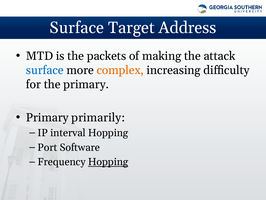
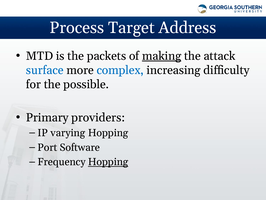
Surface at (77, 28): Surface -> Process
making underline: none -> present
complex colour: orange -> blue
the primary: primary -> possible
primarily: primarily -> providers
interval: interval -> varying
